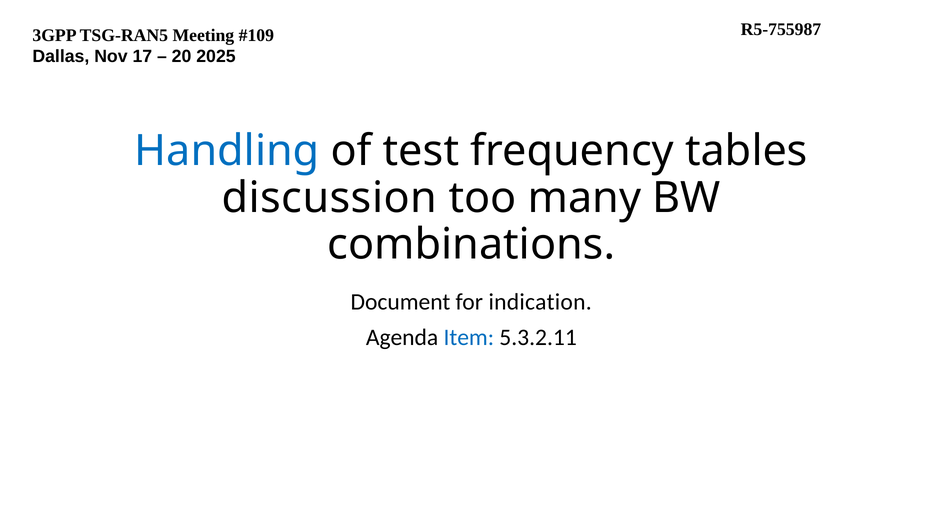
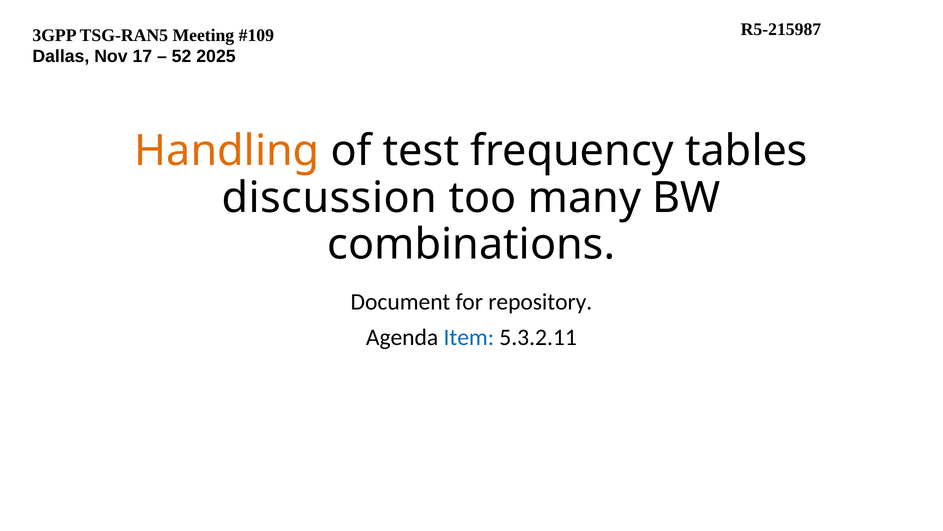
R5-755987: R5-755987 -> R5-215987
20: 20 -> 52
Handling colour: blue -> orange
indication: indication -> repository
